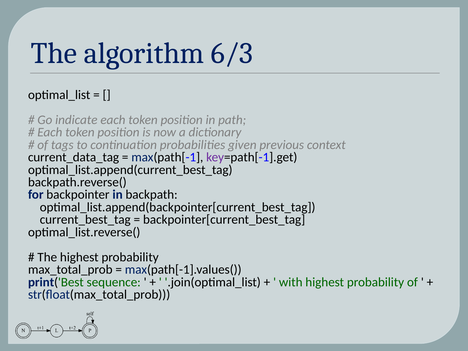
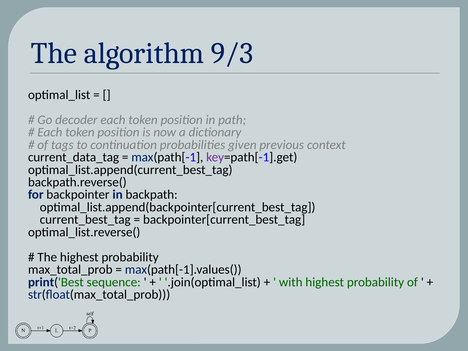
6/3: 6/3 -> 9/3
indicate: indicate -> decoder
